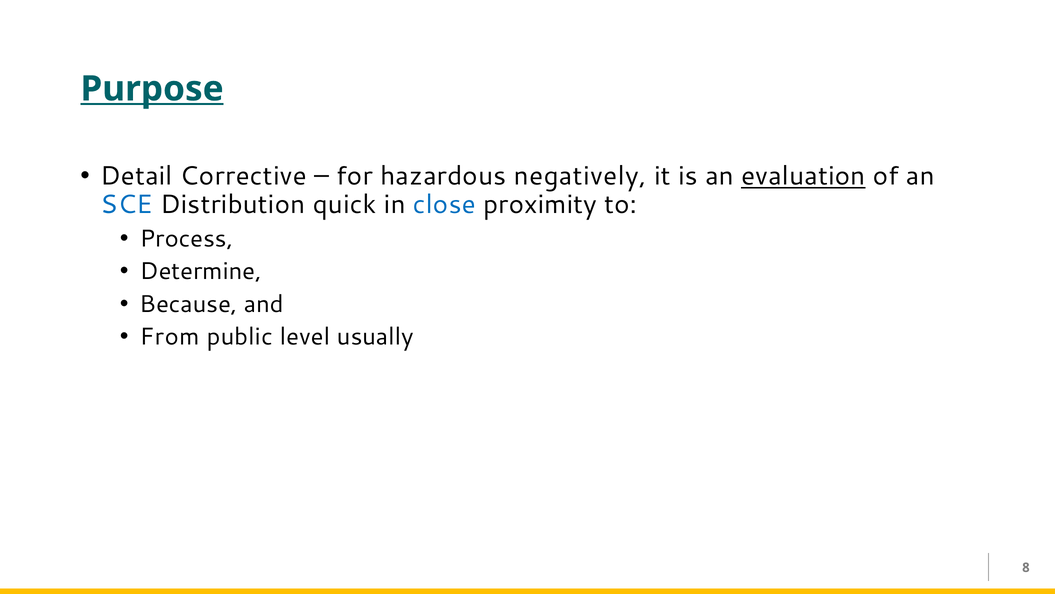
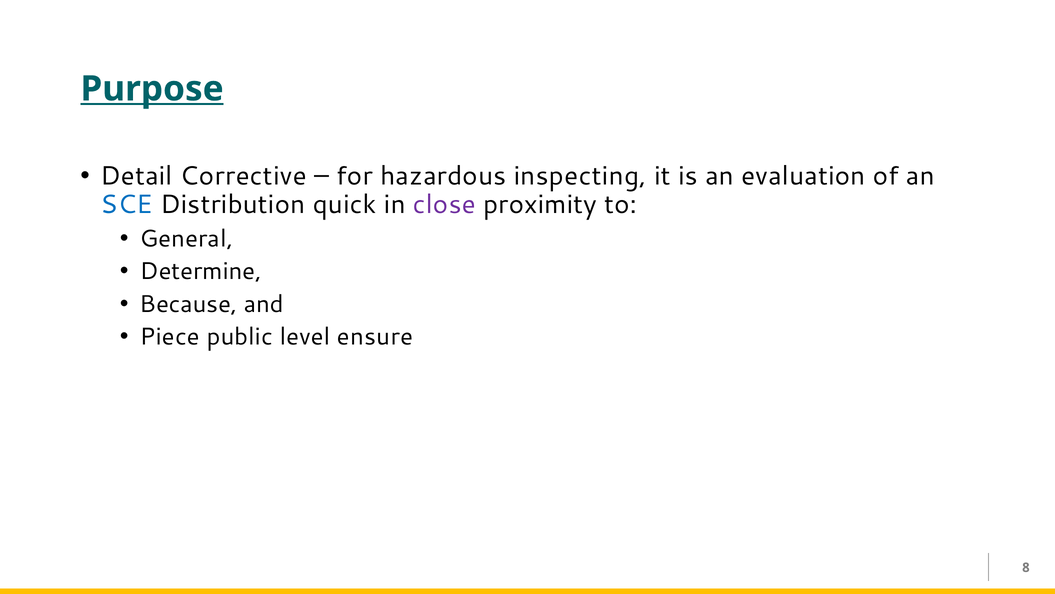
negatively: negatively -> inspecting
evaluation underline: present -> none
close colour: blue -> purple
Process: Process -> General
From: From -> Piece
usually: usually -> ensure
